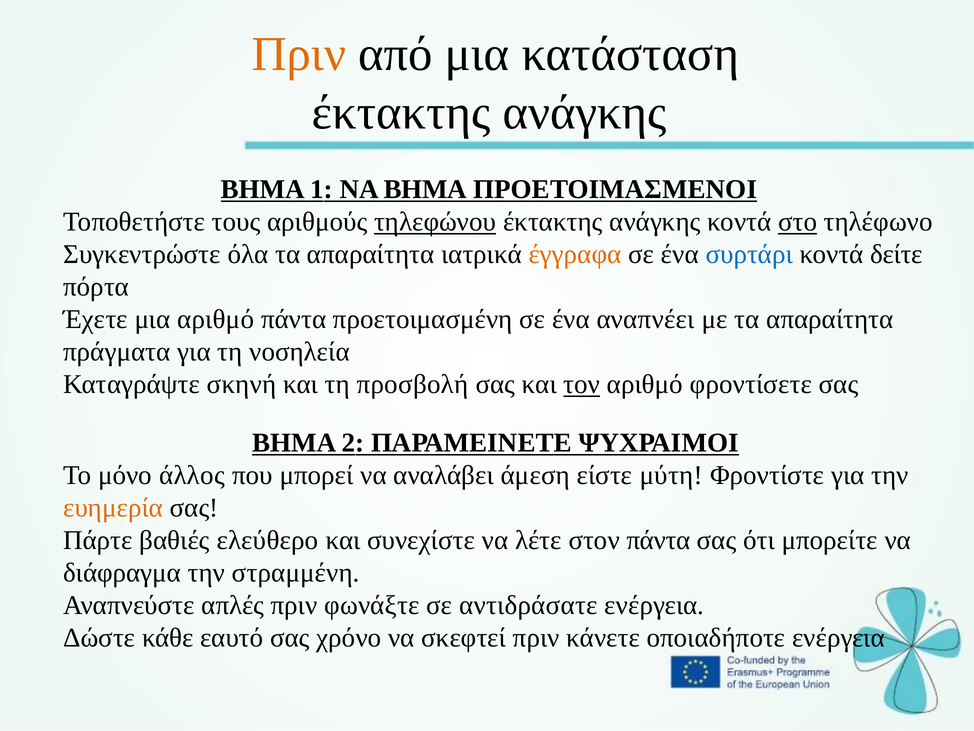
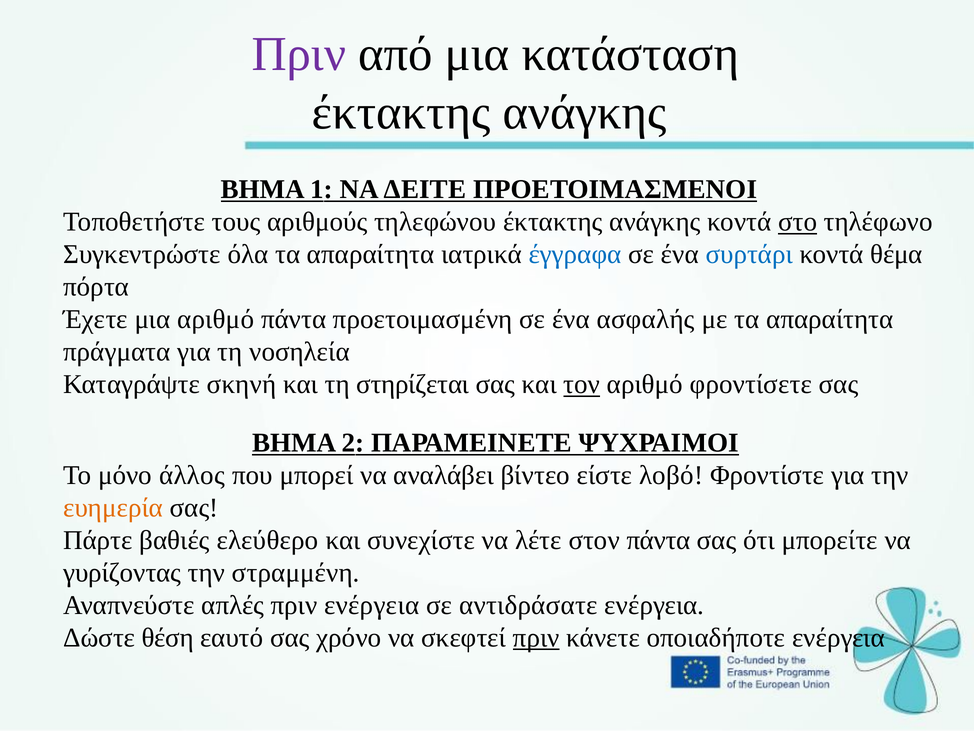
Πριν at (299, 54) colour: orange -> purple
ΝΑ ΒΗΜΑ: ΒΗΜΑ -> ΔΕΙΤΕ
τηλεφώνου underline: present -> none
έγγραφα colour: orange -> blue
δείτε: δείτε -> θέμα
αναπνέει: αναπνέει -> ασφαλής
προσβολή: προσβολή -> στηρίζεται
άμεση: άμεση -> βίντεο
μύτη: μύτη -> λοβό
διάφραγμα: διάφραγμα -> γυρίζοντας
πριν φωνάξτε: φωνάξτε -> ενέργεια
κάθε: κάθε -> θέση
πριν at (536, 637) underline: none -> present
